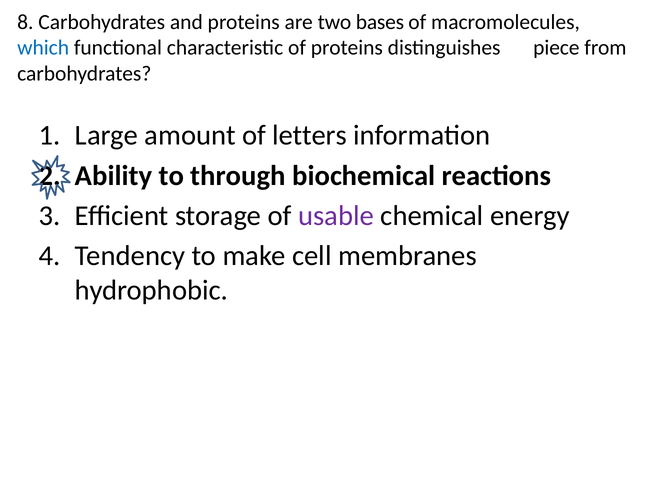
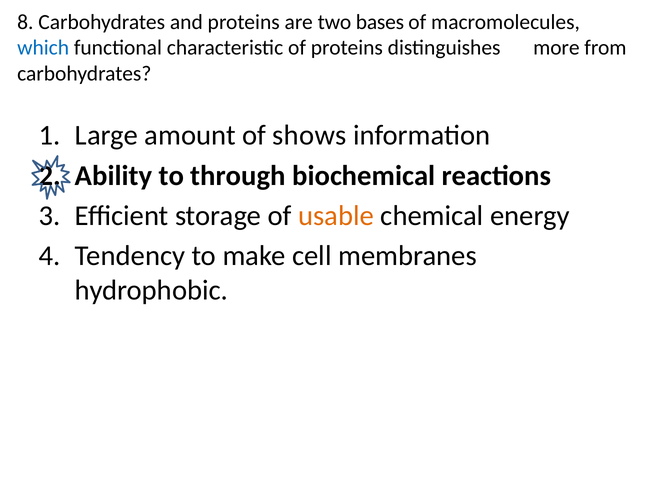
piece: piece -> more
letters: letters -> shows
usable colour: purple -> orange
